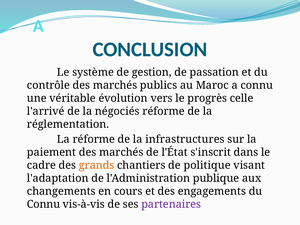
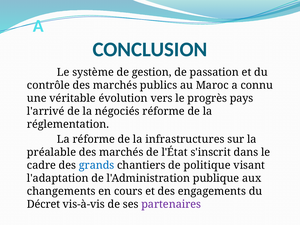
celle: celle -> pays
paiement: paiement -> préalable
grands colour: orange -> blue
Connu at (43, 204): Connu -> Décret
